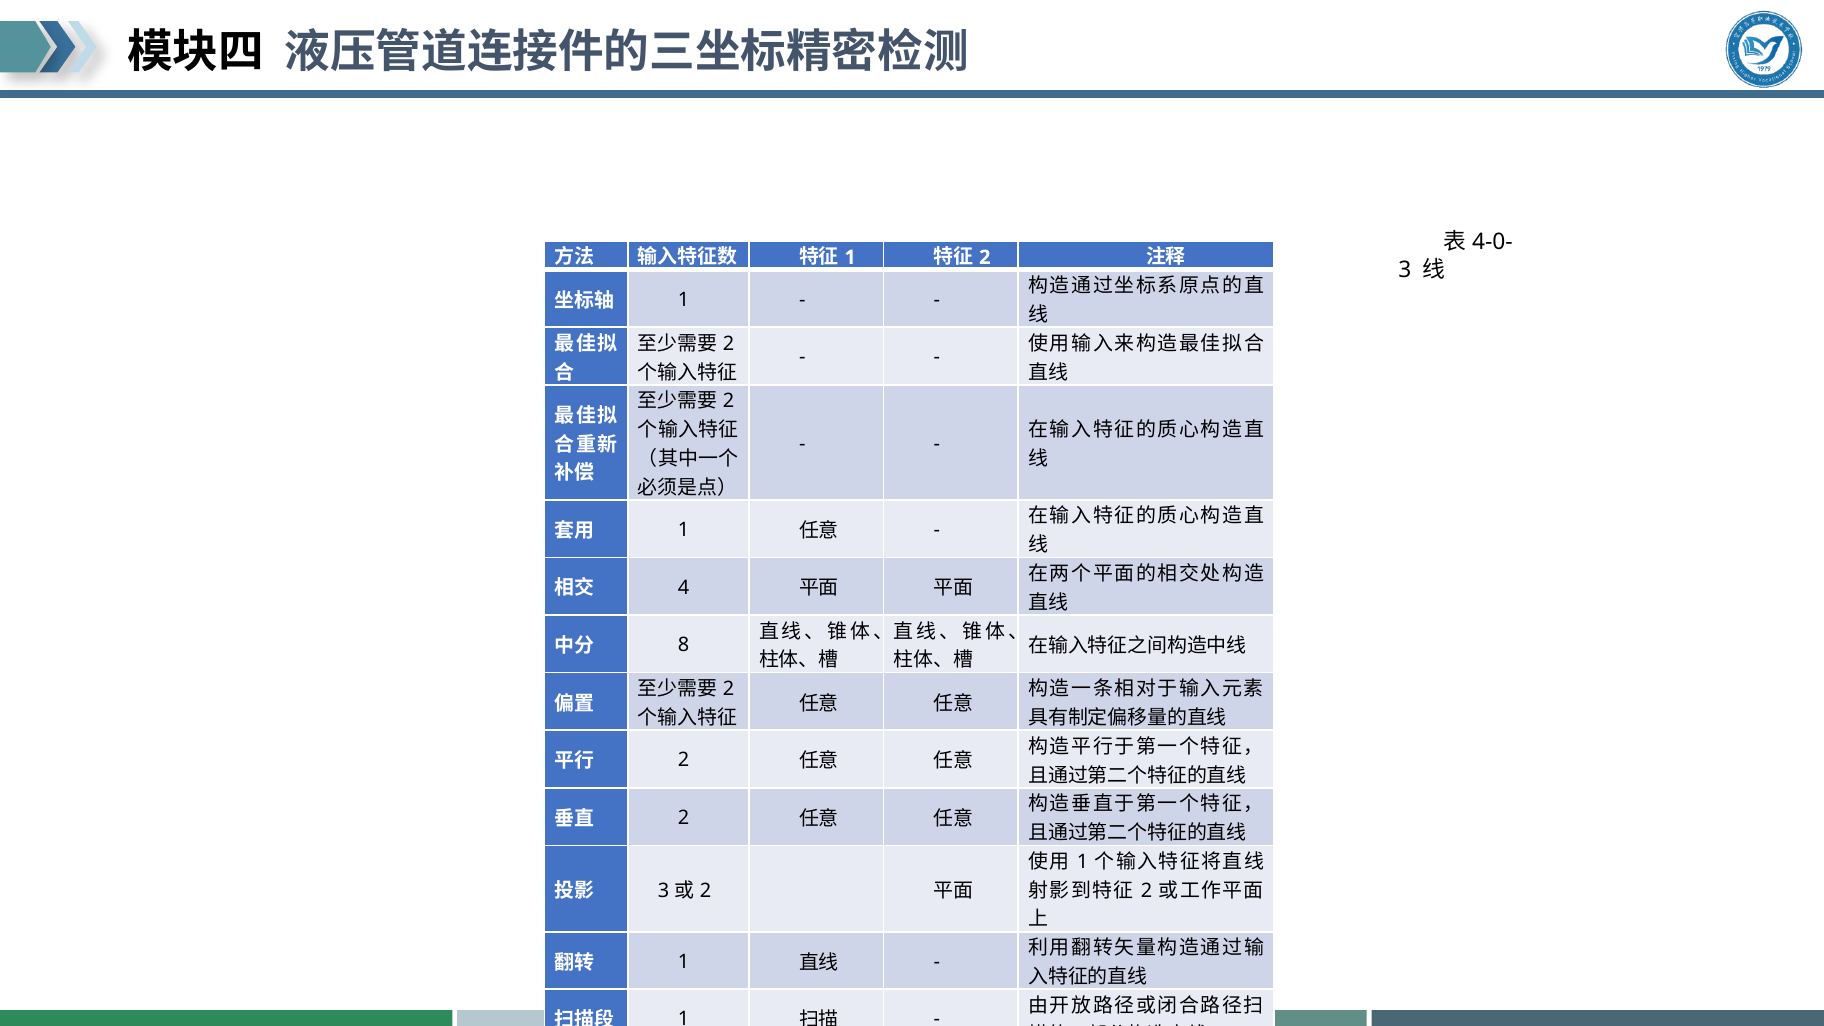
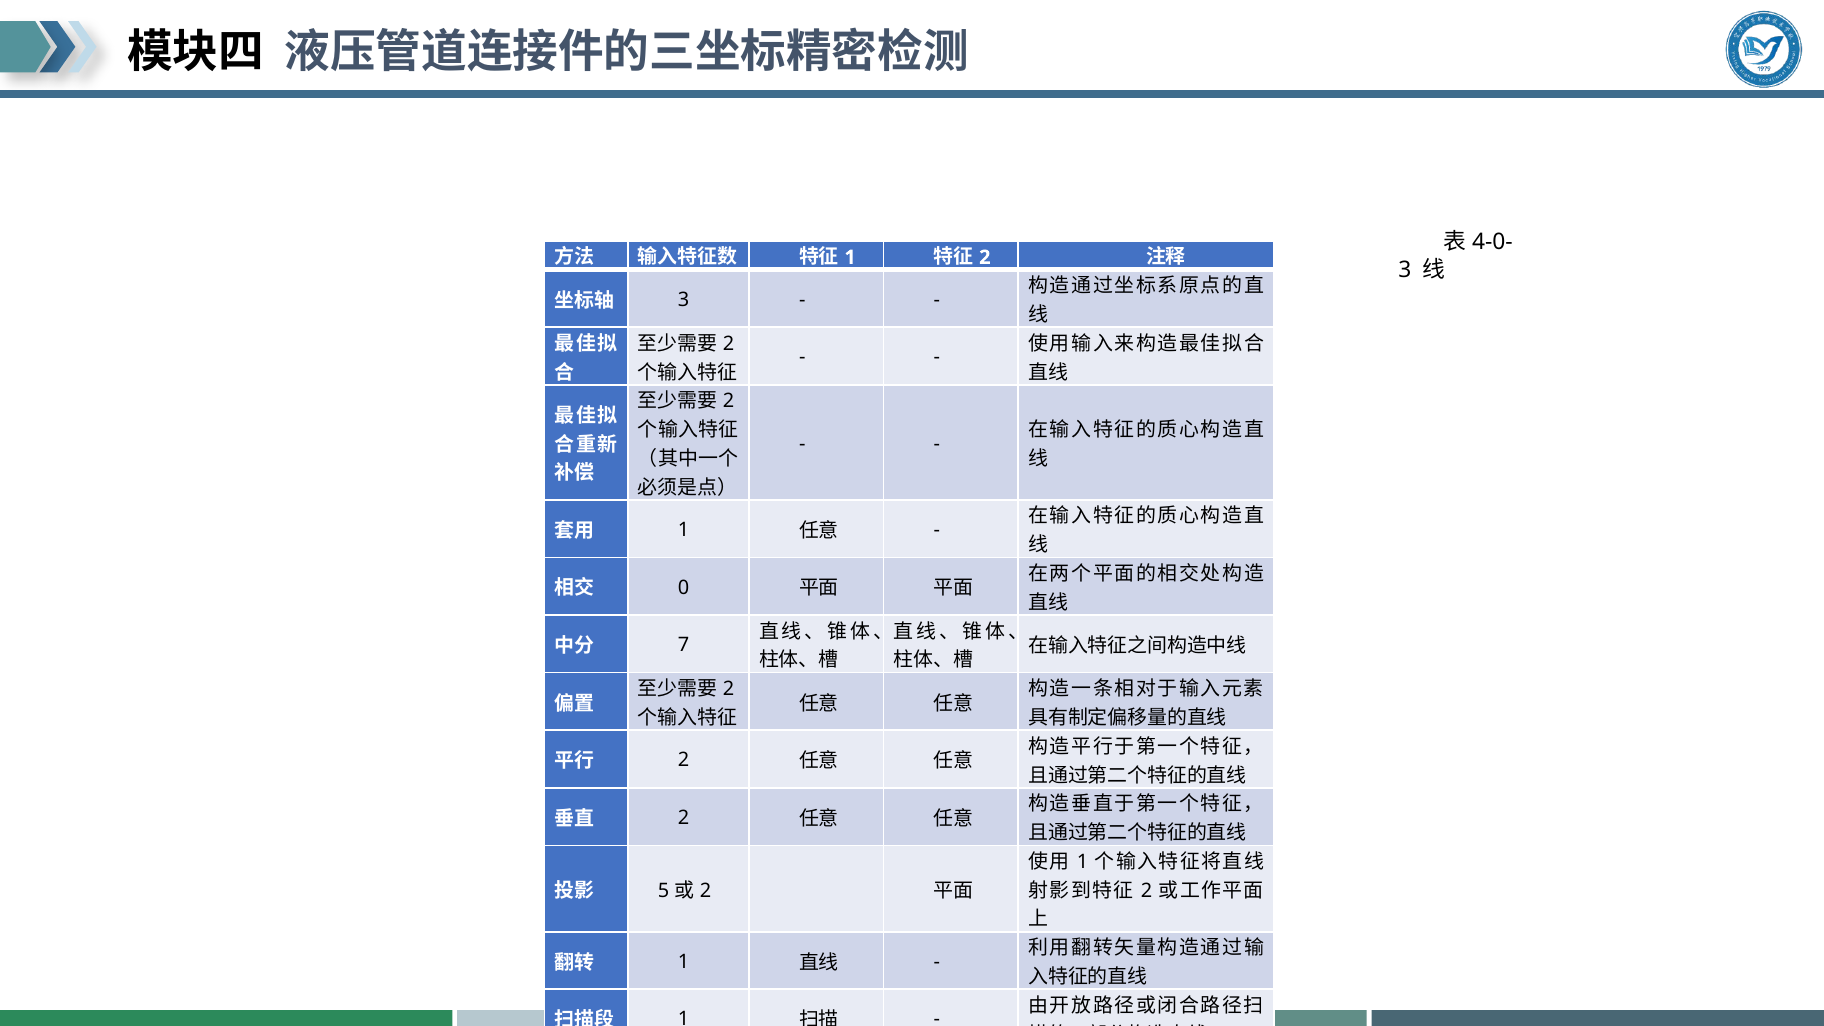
1 at (684, 300): 1 -> 3
4: 4 -> 0
8: 8 -> 7
3 at (664, 891): 3 -> 5
